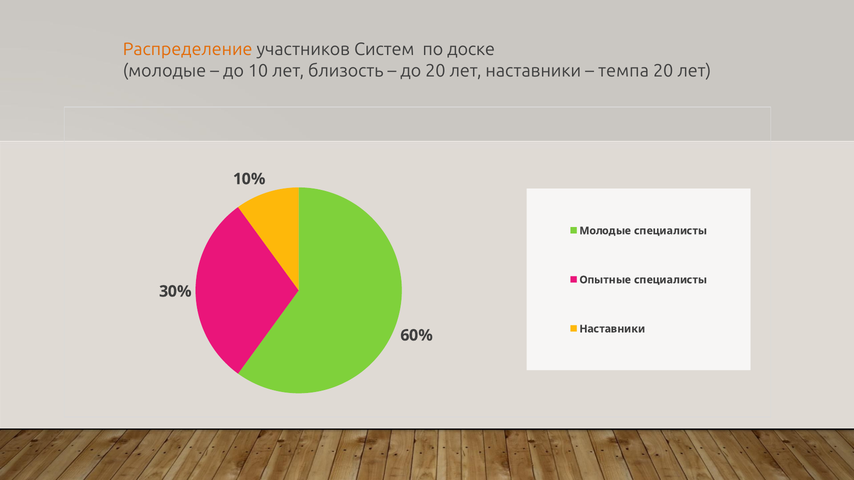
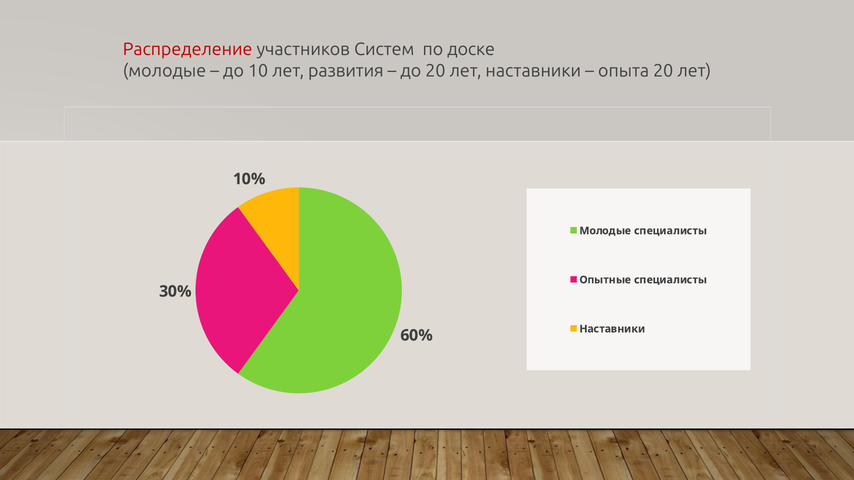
Распределение colour: orange -> red
близость: близость -> развития
темпа: темпа -> опыта
